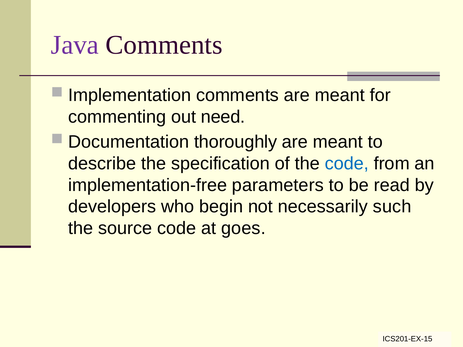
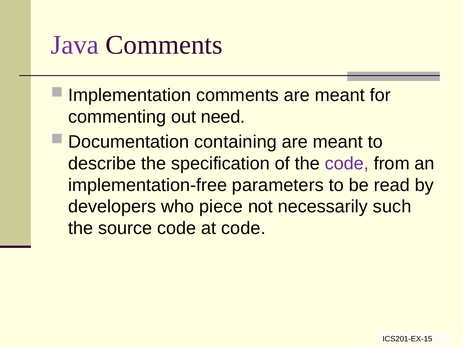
thoroughly: thoroughly -> containing
code at (347, 164) colour: blue -> purple
begin: begin -> piece
at goes: goes -> code
